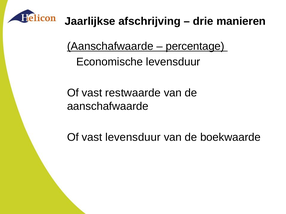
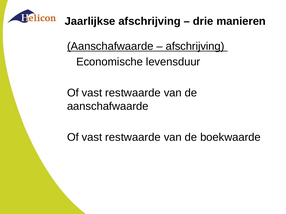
percentage at (195, 46): percentage -> afschrijving
levensduur at (133, 138): levensduur -> restwaarde
